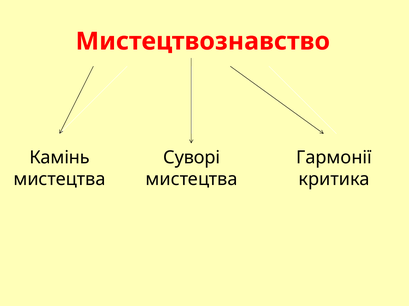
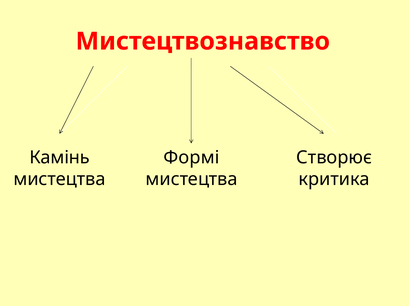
Суворі: Суворі -> Формі
Гармонії: Гармонії -> Створює
